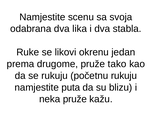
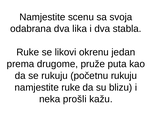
tako: tako -> puta
namjestite puta: puta -> ruke
neka pruže: pruže -> prošli
